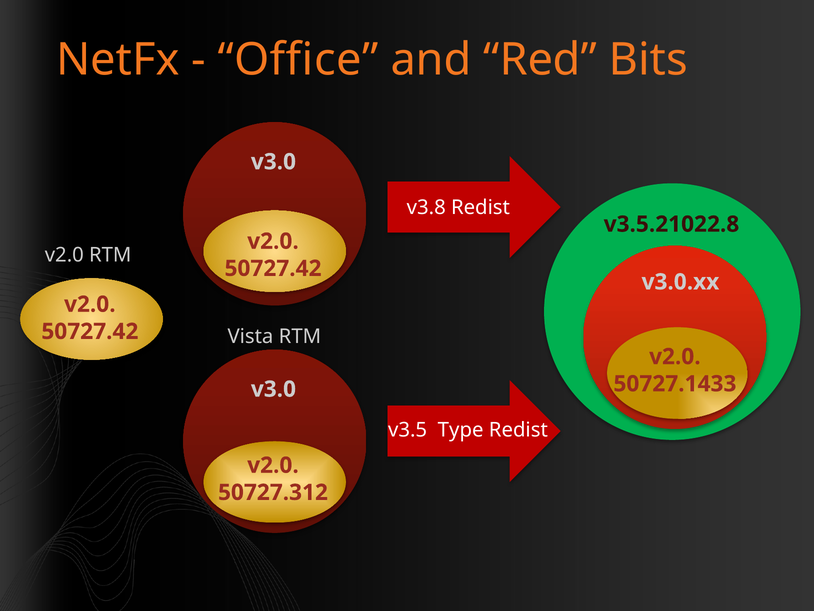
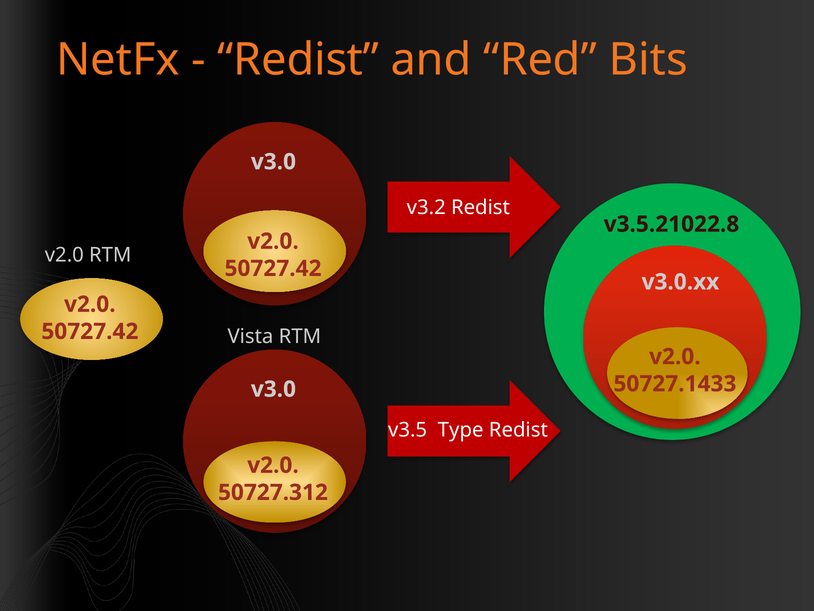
Office at (298, 60): Office -> Redist
v3.8: v3.8 -> v3.2
